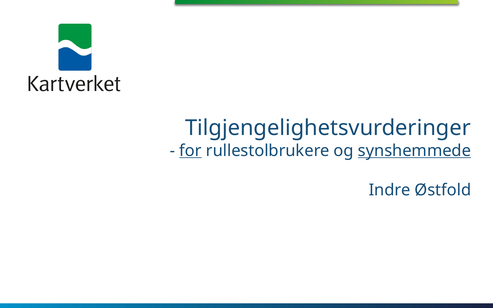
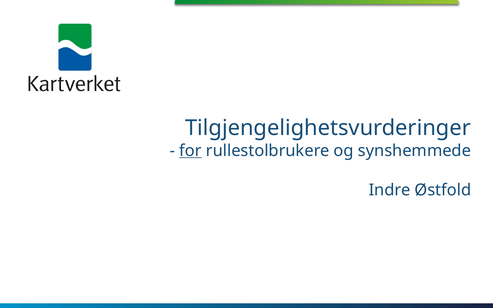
synshemmede underline: present -> none
